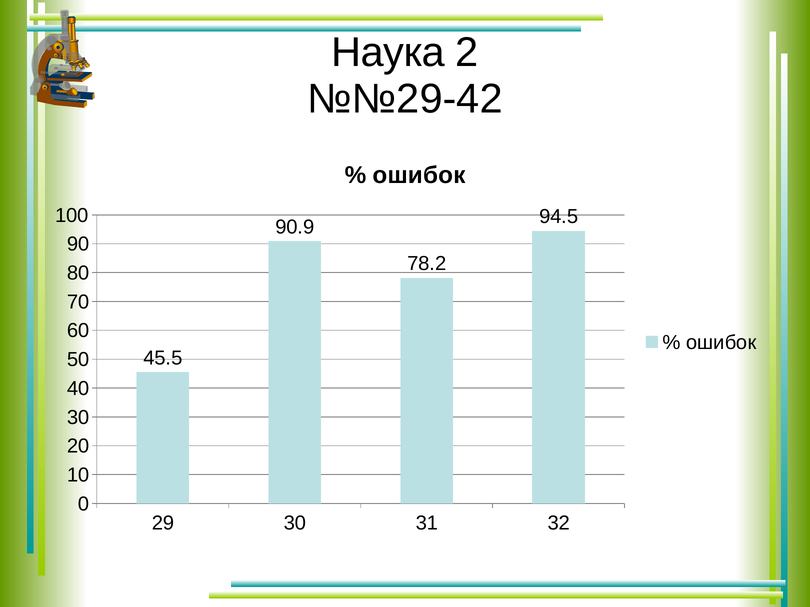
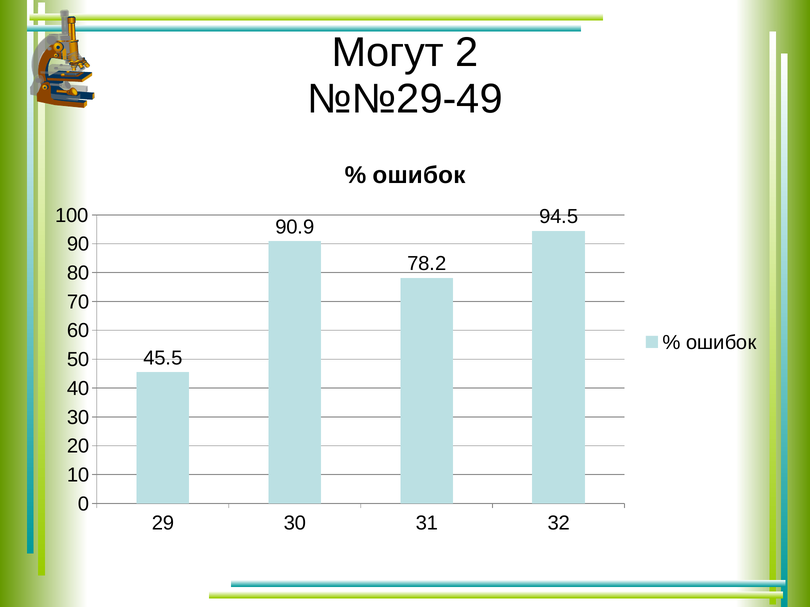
Наука: Наука -> Могут
№№29-42: №№29-42 -> №№29-49
